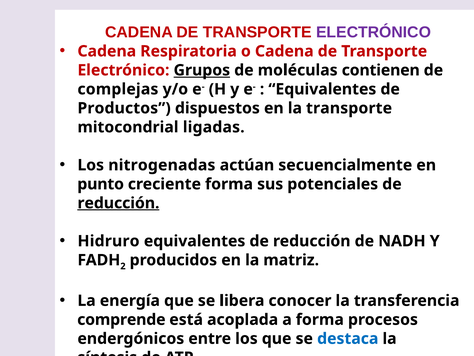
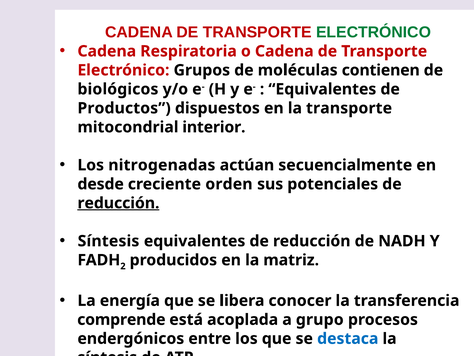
ELECTRÓNICO at (374, 32) colour: purple -> green
Grupos underline: present -> none
complejas: complejas -> biológicos
ligadas: ligadas -> interior
punto: punto -> desde
creciente forma: forma -> orden
Hidruro at (109, 241): Hidruro -> Síntesis
a forma: forma -> grupo
